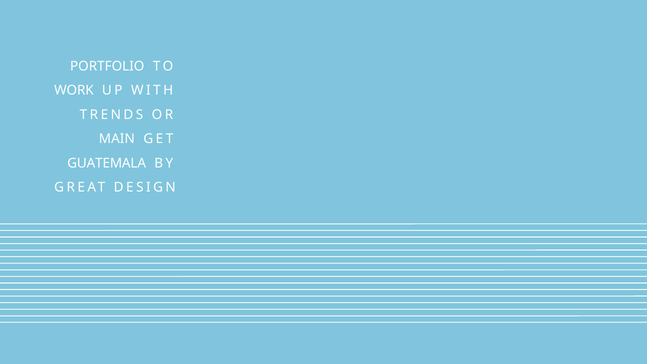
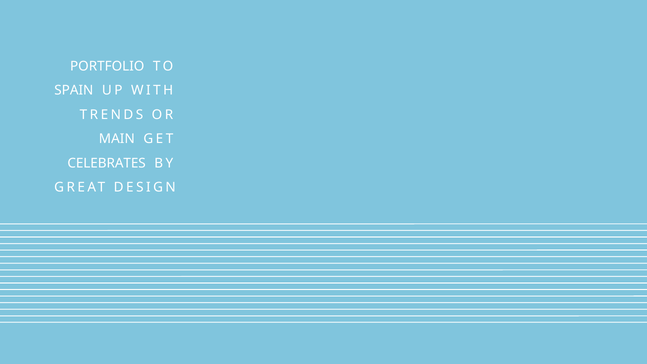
WORK: WORK -> SPAIN
GUATEMALA: GUATEMALA -> CELEBRATES
